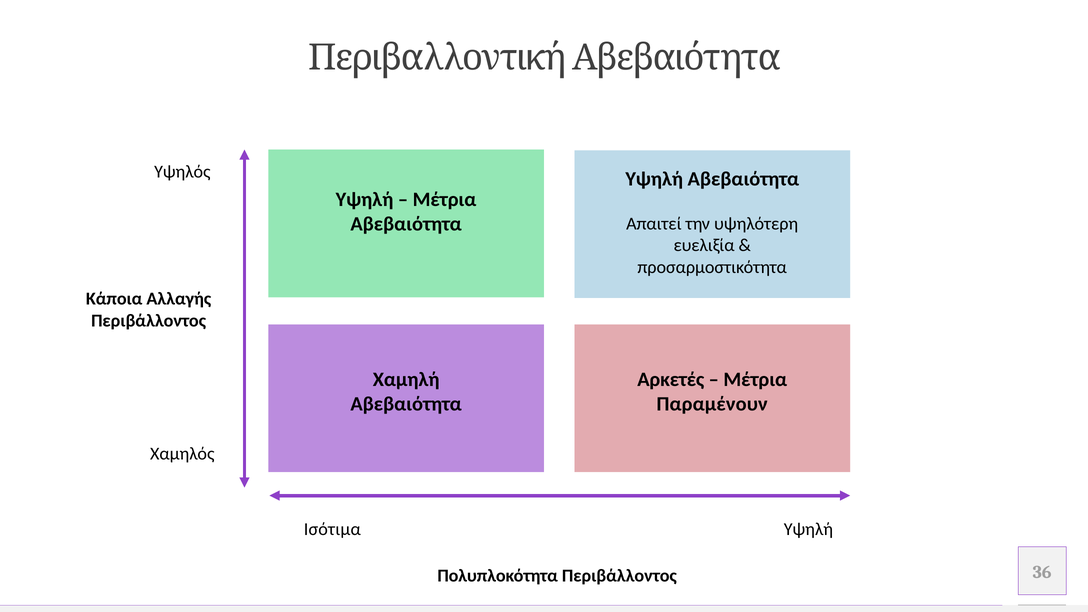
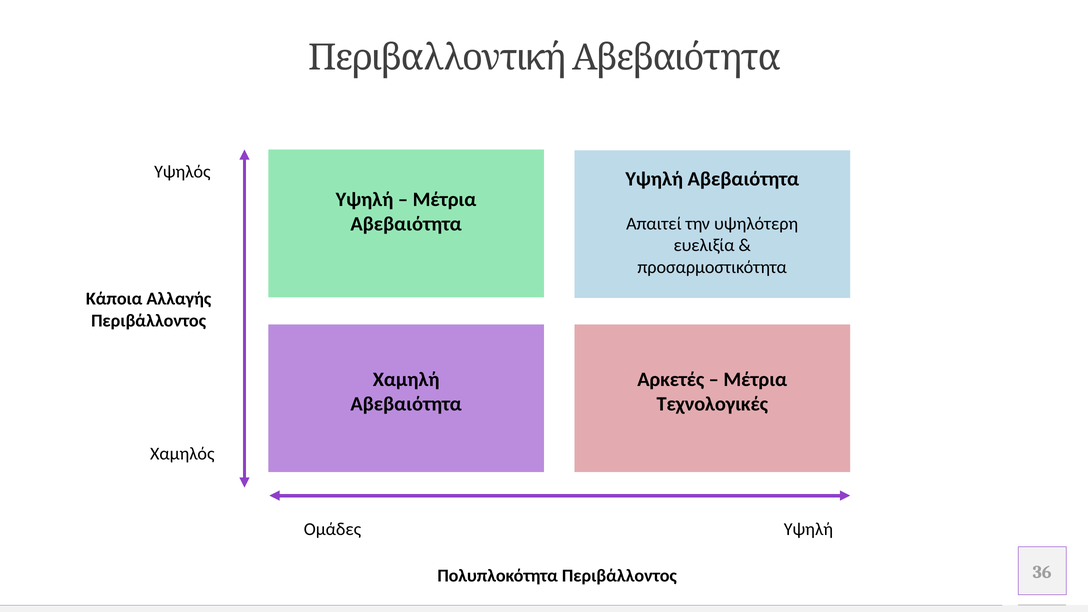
Παραμένουν: Παραμένουν -> Τεχνολογικές
Ισότιμα: Ισότιμα -> Ομάδες
